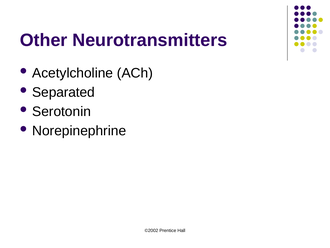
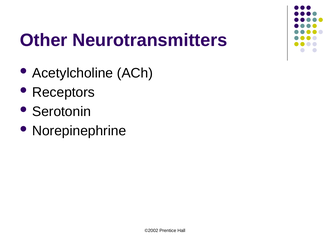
Separated: Separated -> Receptors
